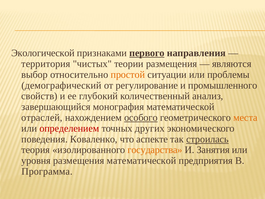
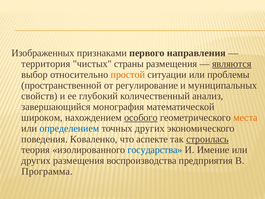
Экологической: Экологической -> Изображенных
первого underline: present -> none
теории: теории -> страны
являются underline: none -> present
демографический: демографический -> пространственной
промышленного: промышленного -> муниципальных
отраслей: отраслей -> широком
определением colour: red -> blue
государства colour: orange -> blue
Занятия: Занятия -> Имение
уровня at (36, 160): уровня -> других
размещения математической: математической -> воспроизводства
